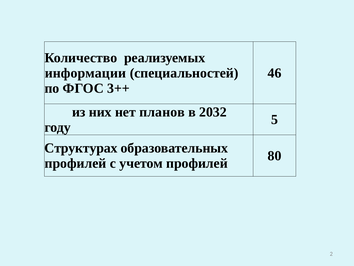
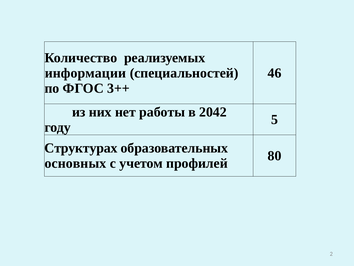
планов: планов -> работы
2032: 2032 -> 2042
профилей at (75, 163): профилей -> основных
